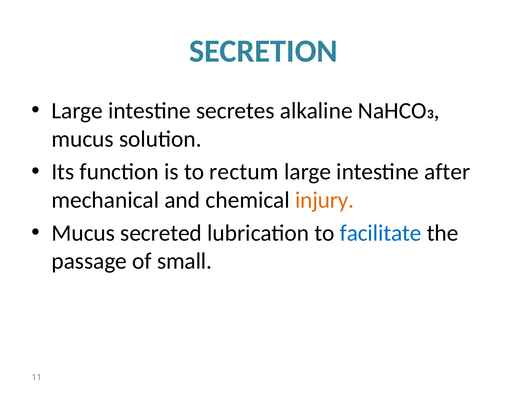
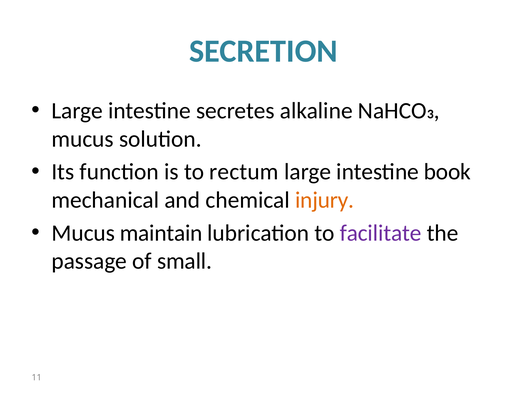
after: after -> book
secreted: secreted -> maintain
facilitate colour: blue -> purple
